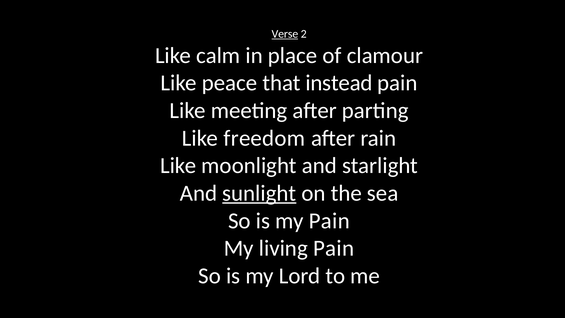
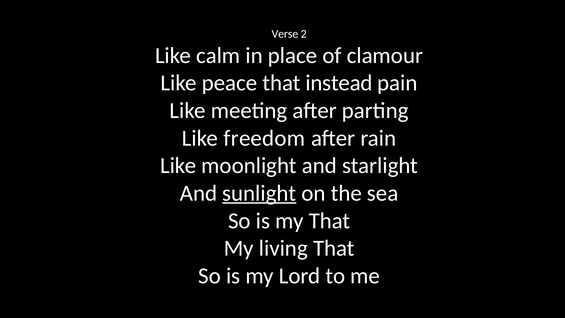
Verse underline: present -> none
my Pain: Pain -> That
living Pain: Pain -> That
